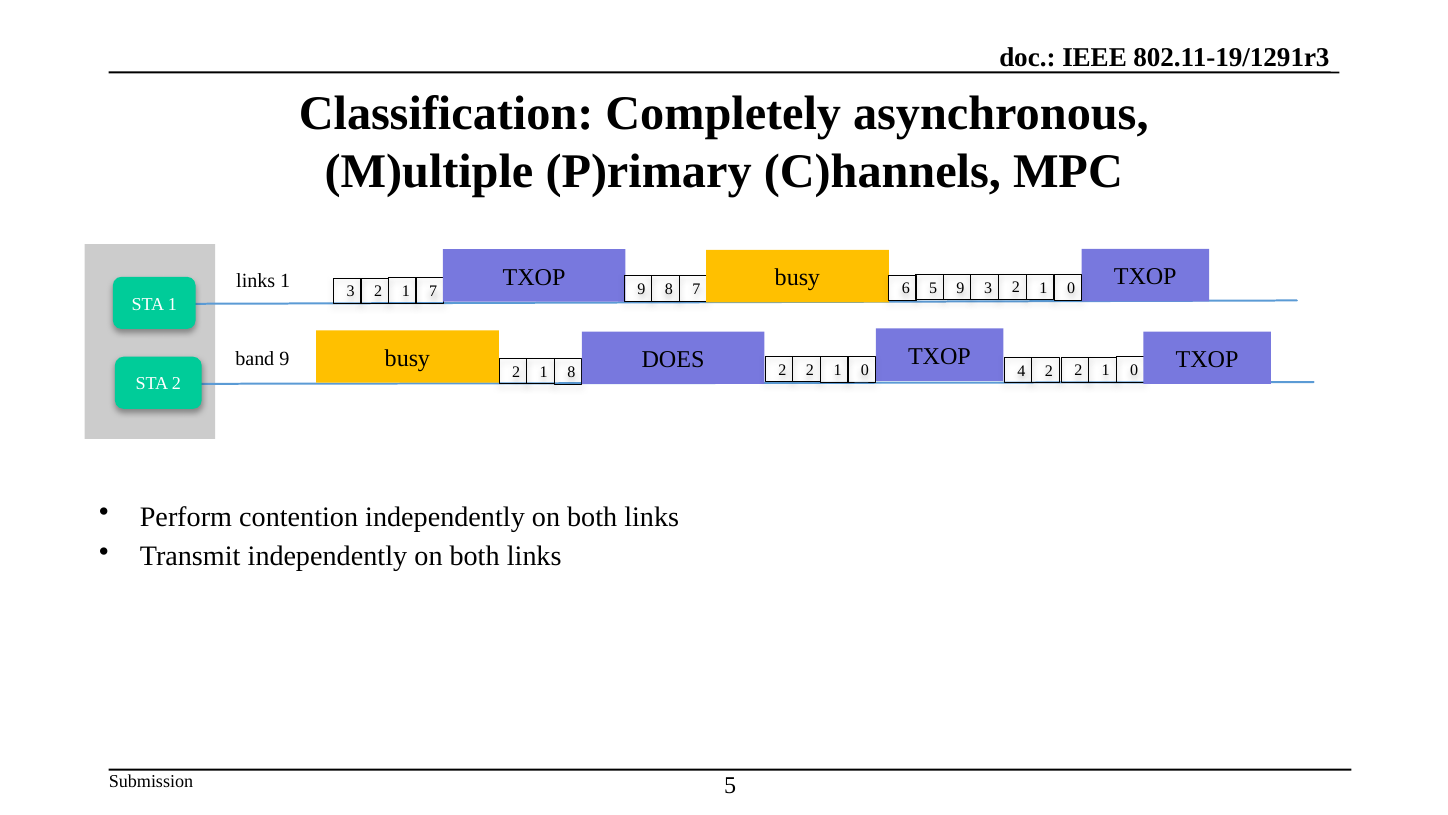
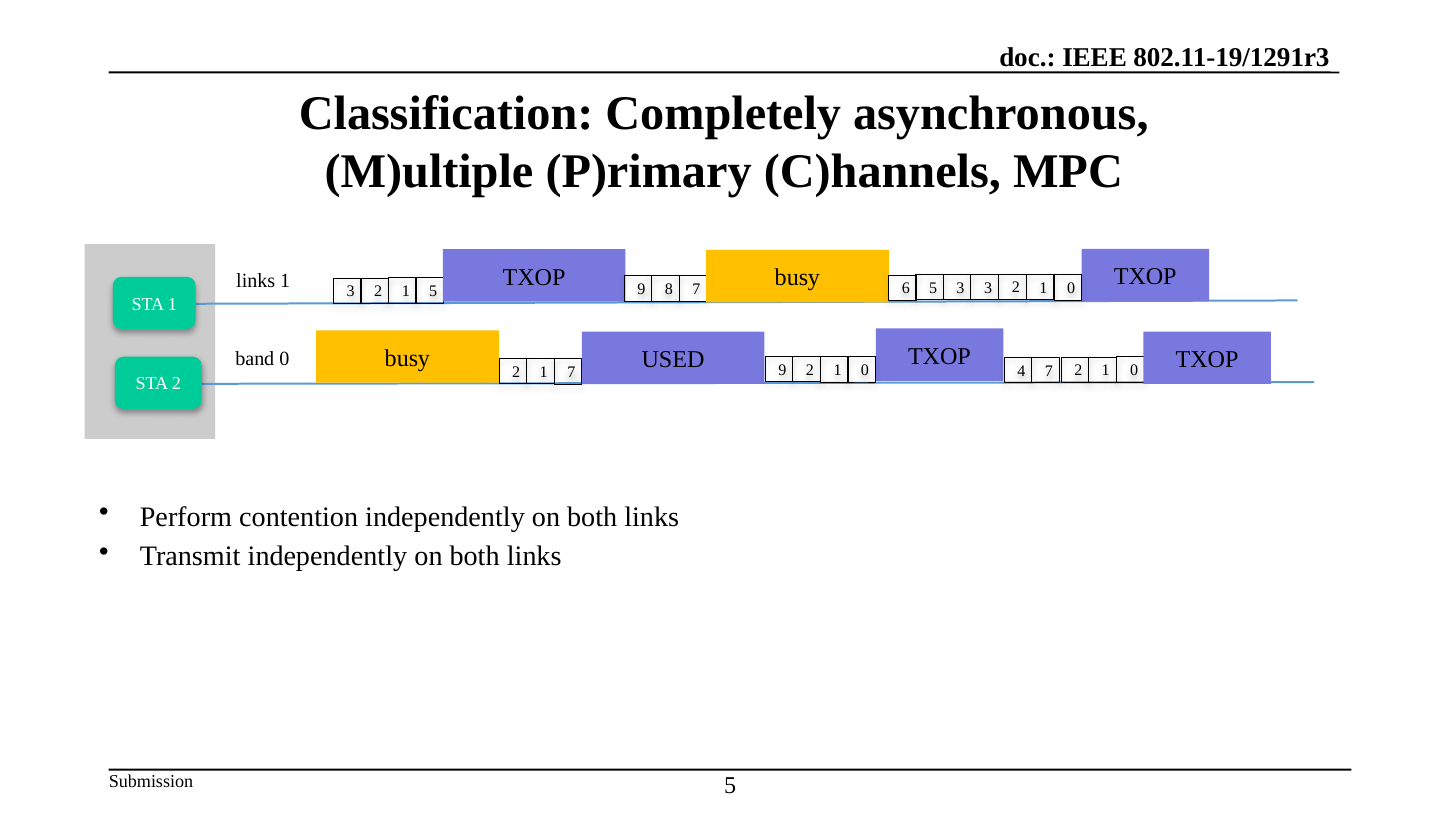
5 9: 9 -> 3
1 7: 7 -> 5
busy 2: 2 -> 9
DOES: DOES -> USED
band 9: 9 -> 0
4 2: 2 -> 7
1 8: 8 -> 7
